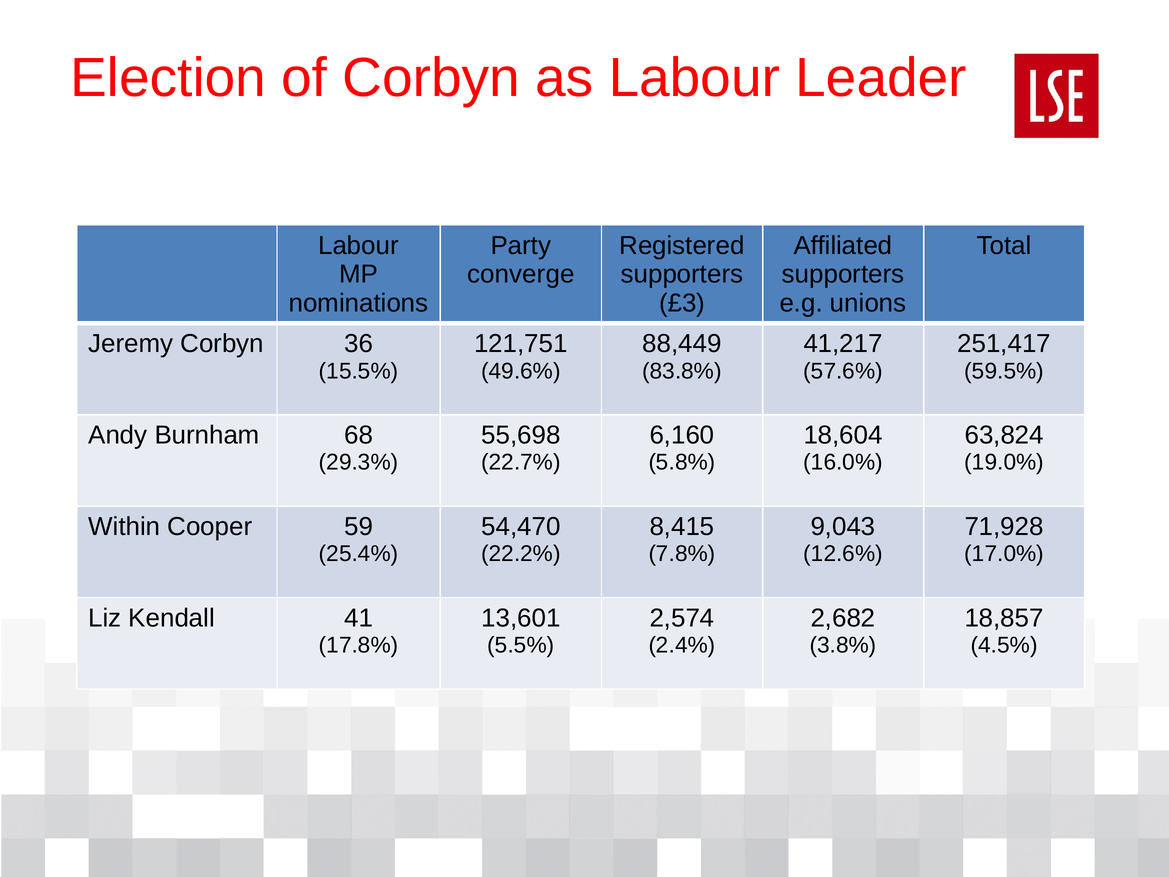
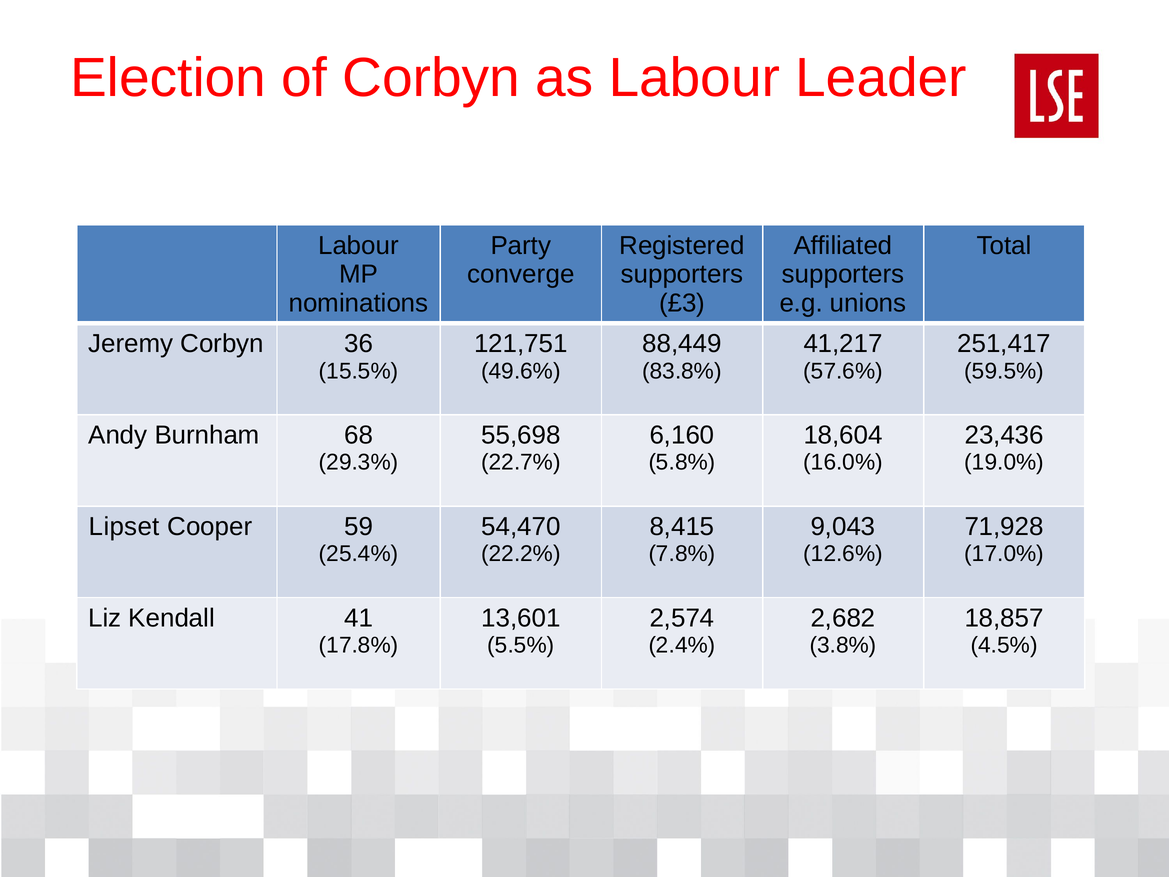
63,824: 63,824 -> 23,436
Within: Within -> Lipset
